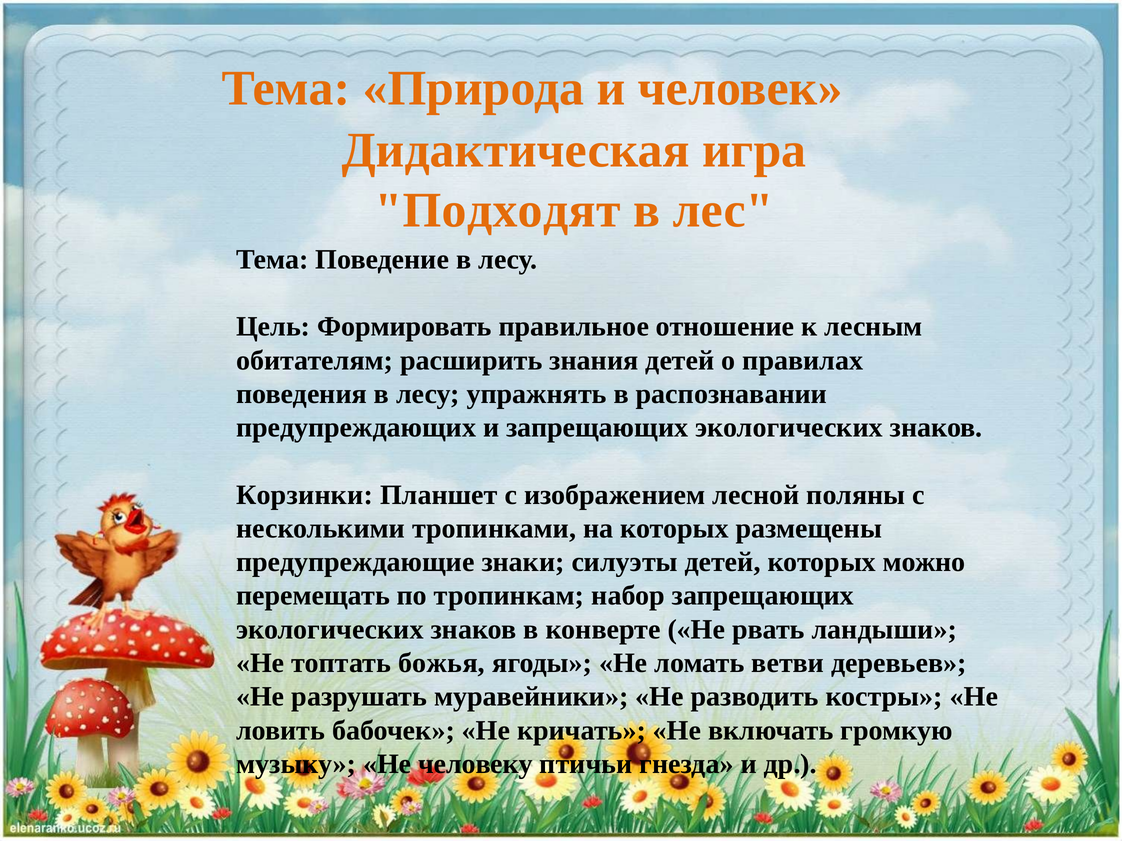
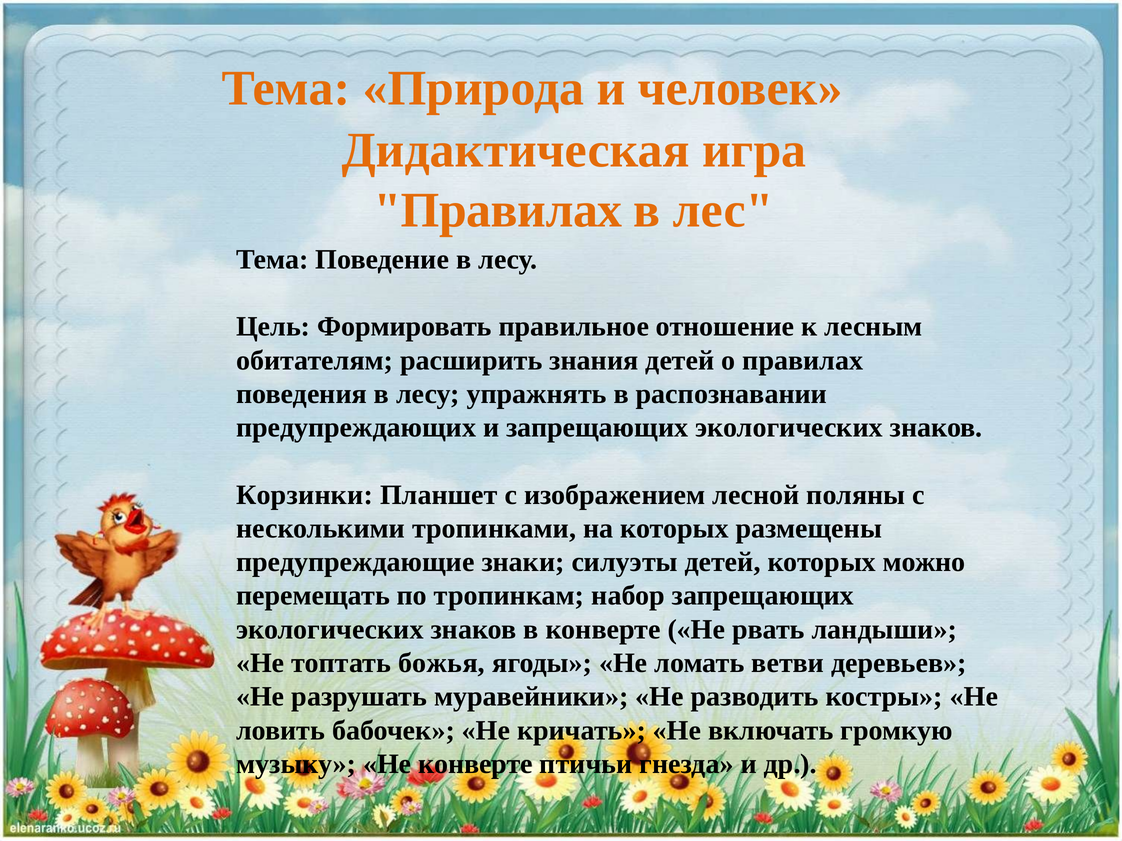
Подходят at (498, 210): Подходят -> Правилах
Не человеку: человеку -> конверте
